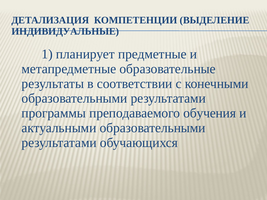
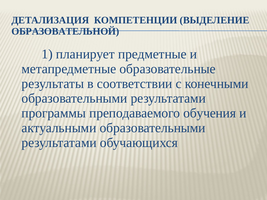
ИНДИВИДУАЛЬНЫЕ: ИНДИВИДУАЛЬНЫЕ -> ОБРАЗОВАТЕЛЬНОЙ
